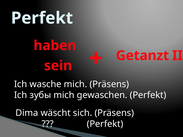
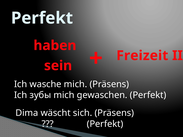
Getanzt: Getanzt -> Freizeit
